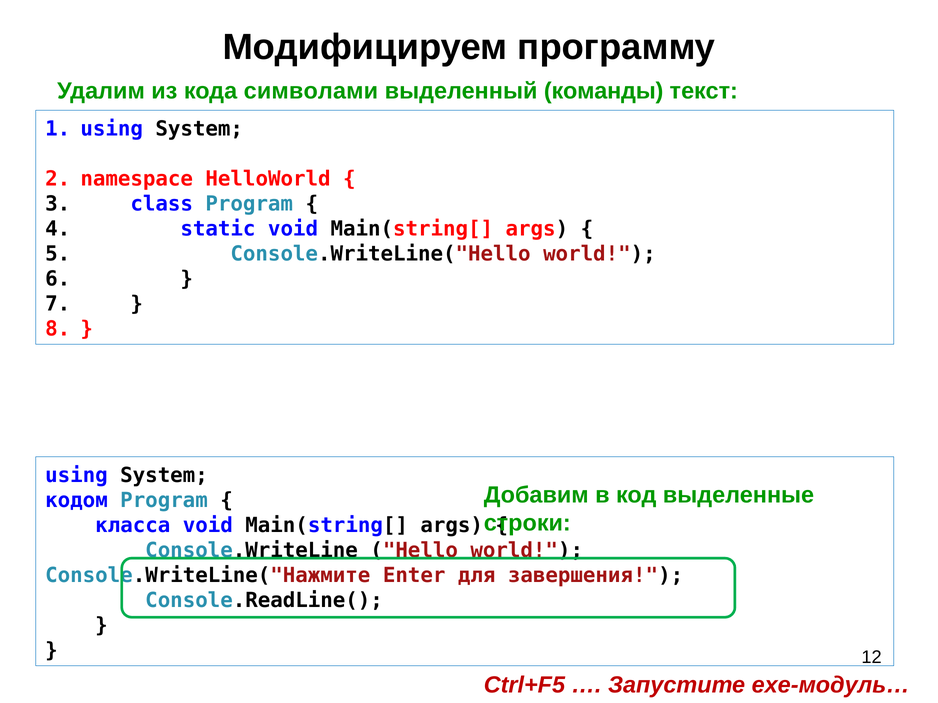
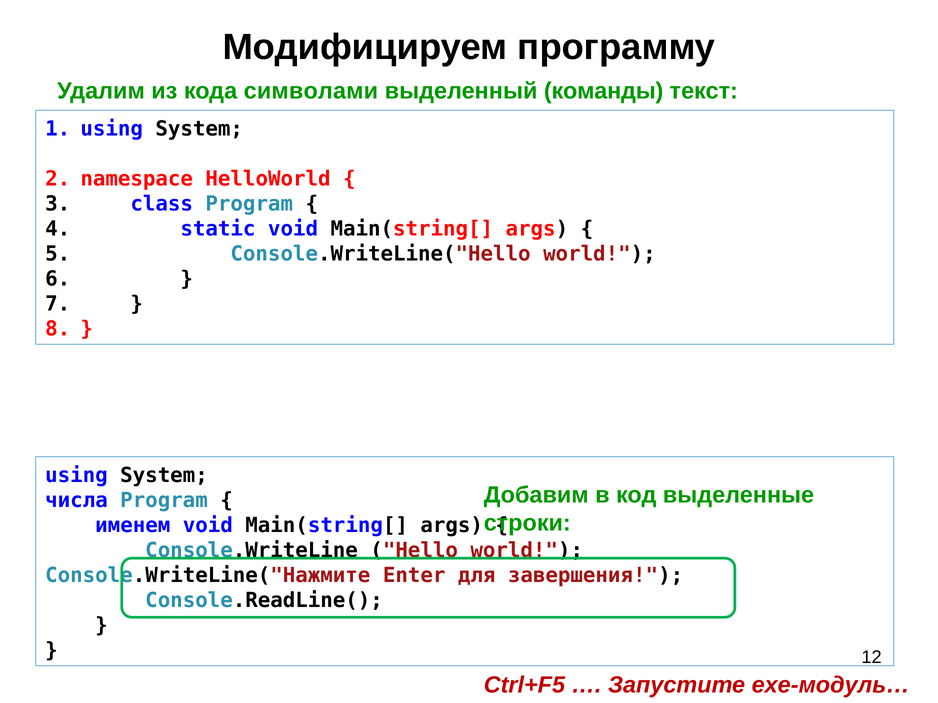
кодом: кодом -> числа
класса: класса -> именем
